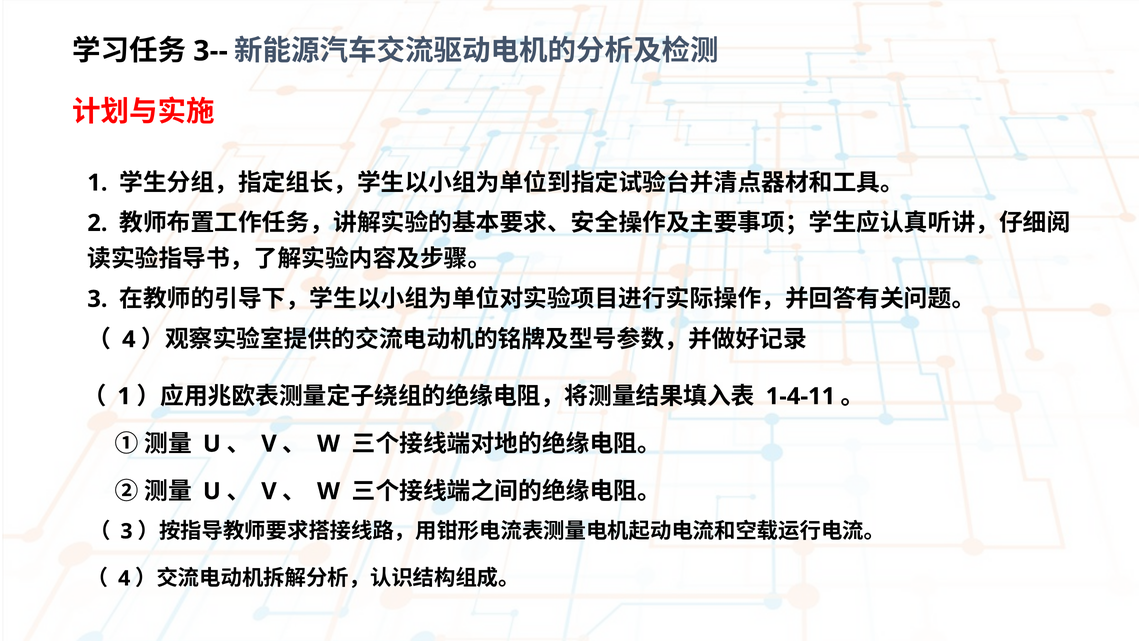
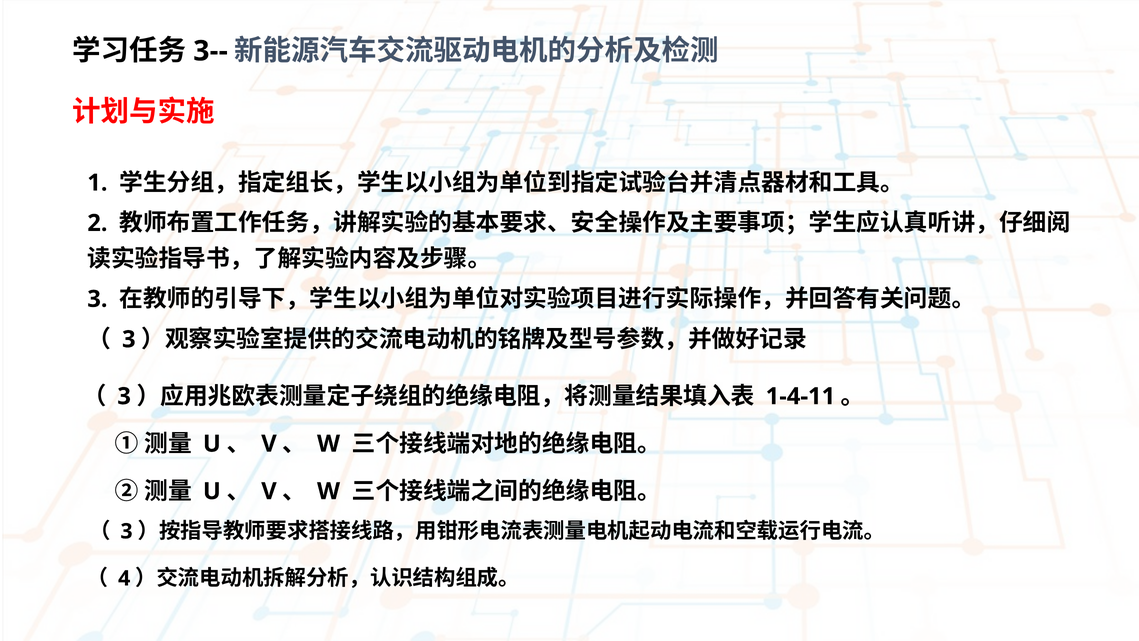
4 at (129, 339): 4 -> 3
1 at (124, 396): 1 -> 3
